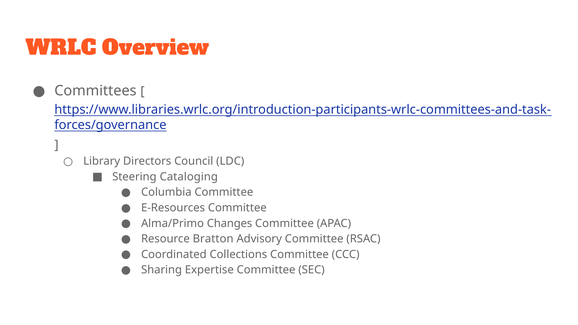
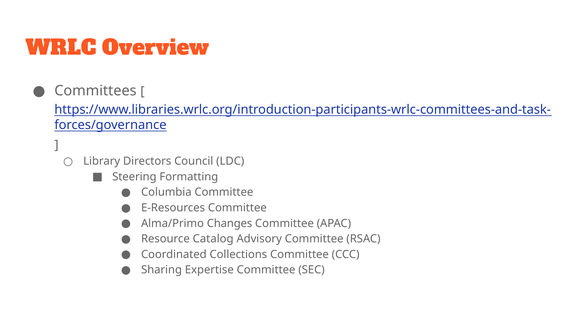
Cataloging: Cataloging -> Formatting
Bratton: Bratton -> Catalog
